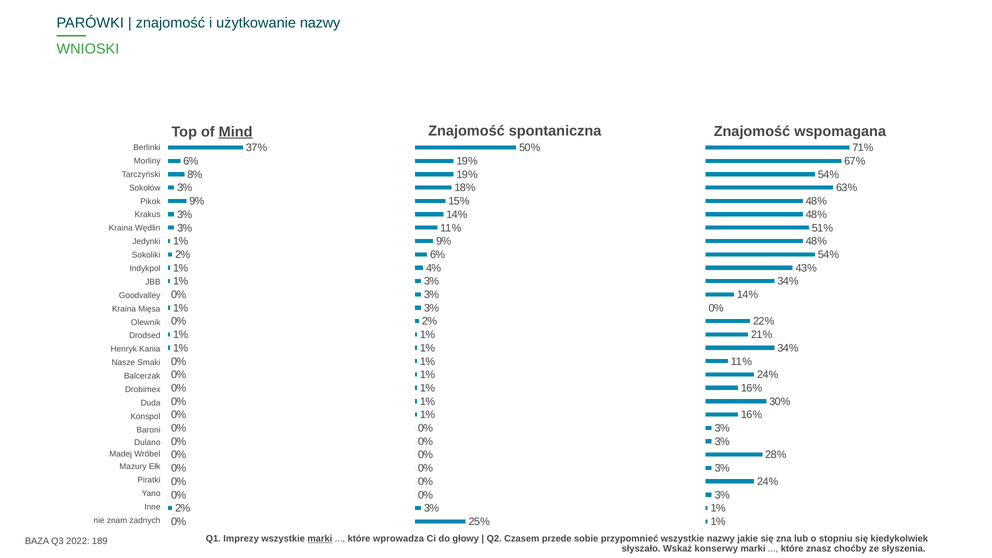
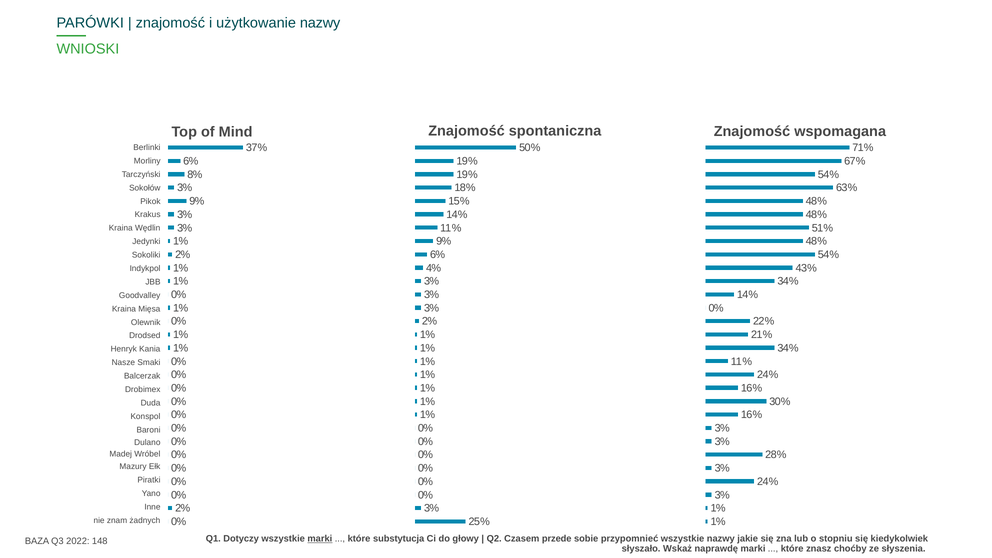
Mind underline: present -> none
Imprezy: Imprezy -> Dotyczy
wprowadza: wprowadza -> substytucja
189: 189 -> 148
konserwy: konserwy -> naprawdę
